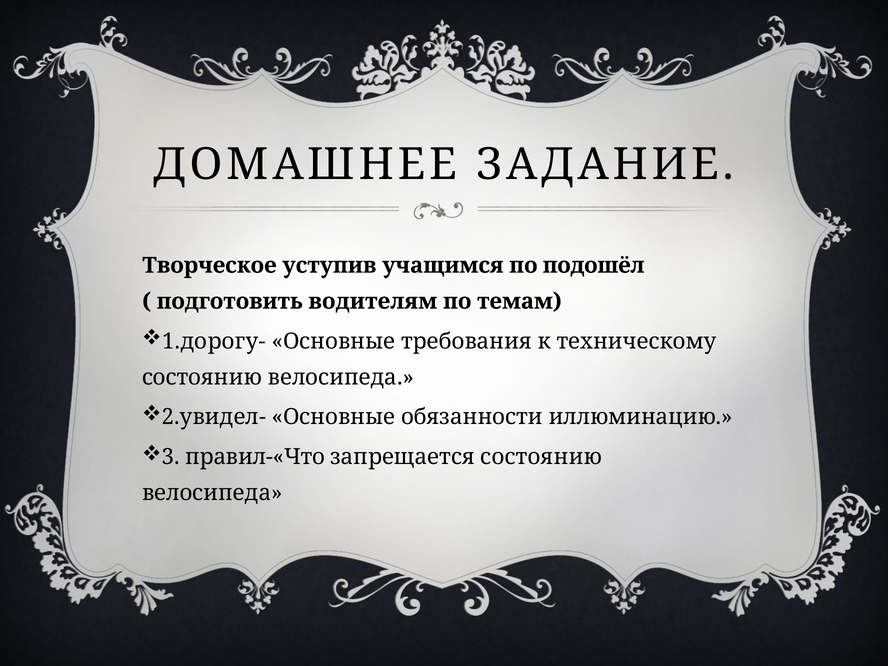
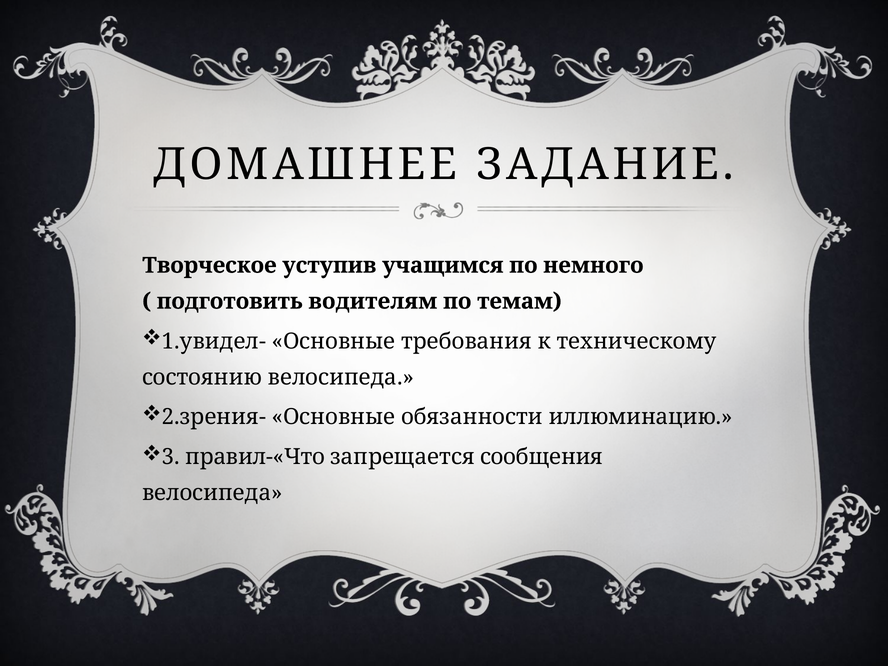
подошёл: подошёл -> немного
1.дорогу-: 1.дорогу- -> 1.увидел-
2.увидел-: 2.увидел- -> 2.зрения-
запрещается состоянию: состоянию -> сообщения
